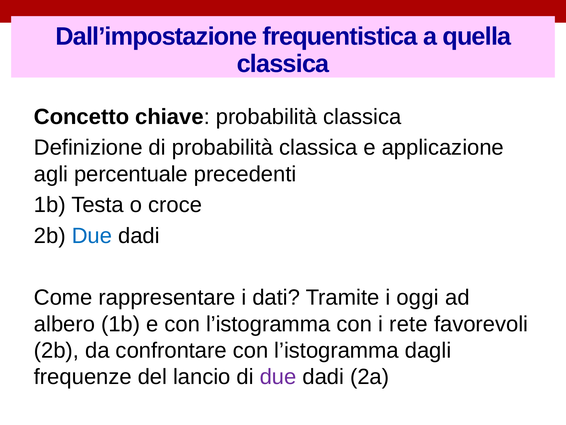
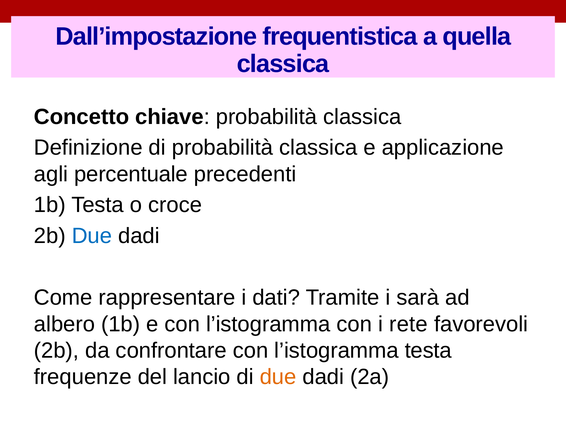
oggi: oggi -> sarà
l’istogramma dagli: dagli -> testa
due at (278, 377) colour: purple -> orange
